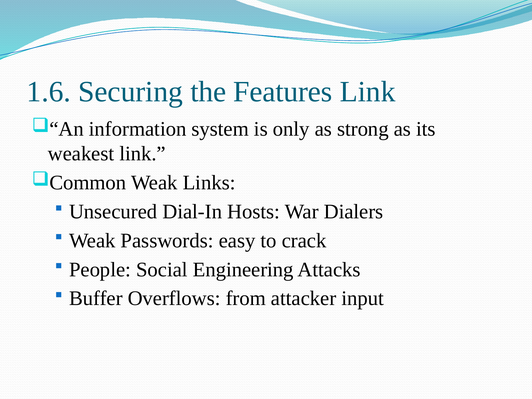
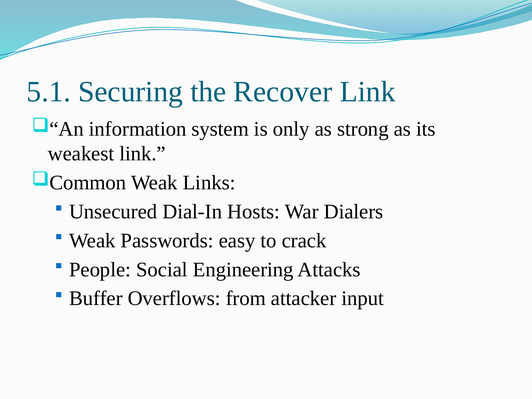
1.6: 1.6 -> 5.1
Features: Features -> Recover
